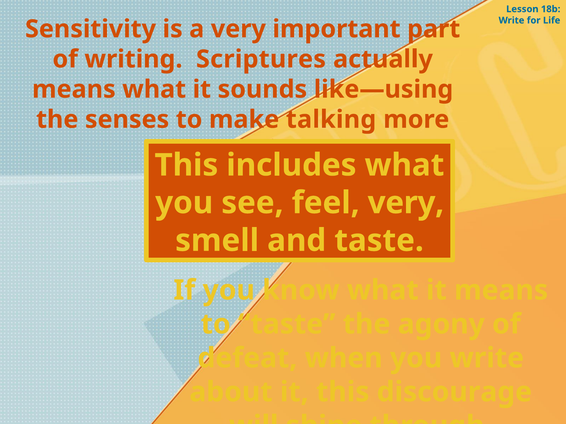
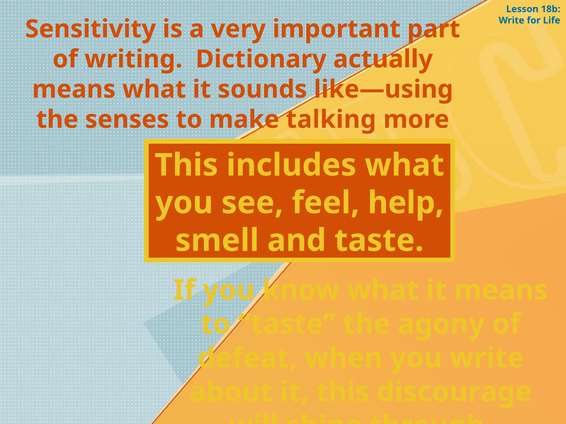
Scriptures: Scriptures -> Dictionary
feel very: very -> help
